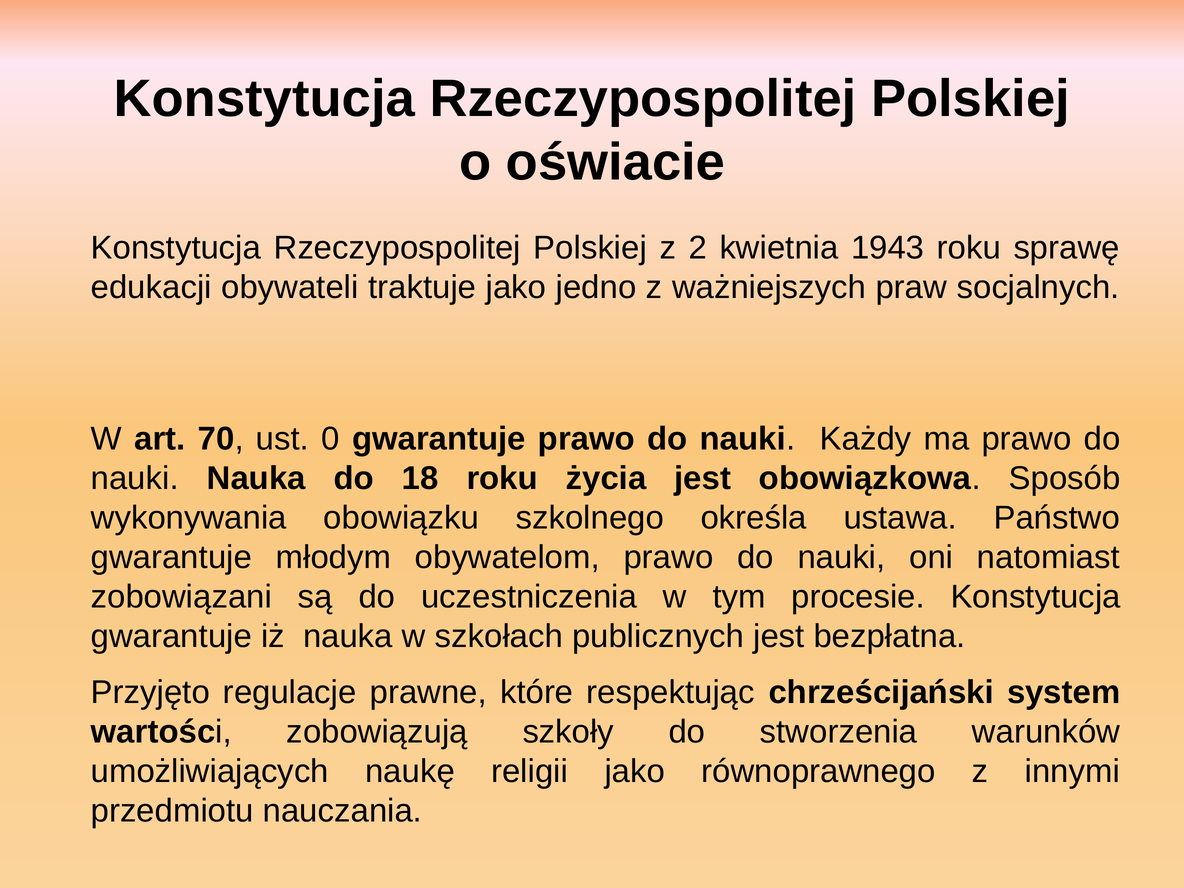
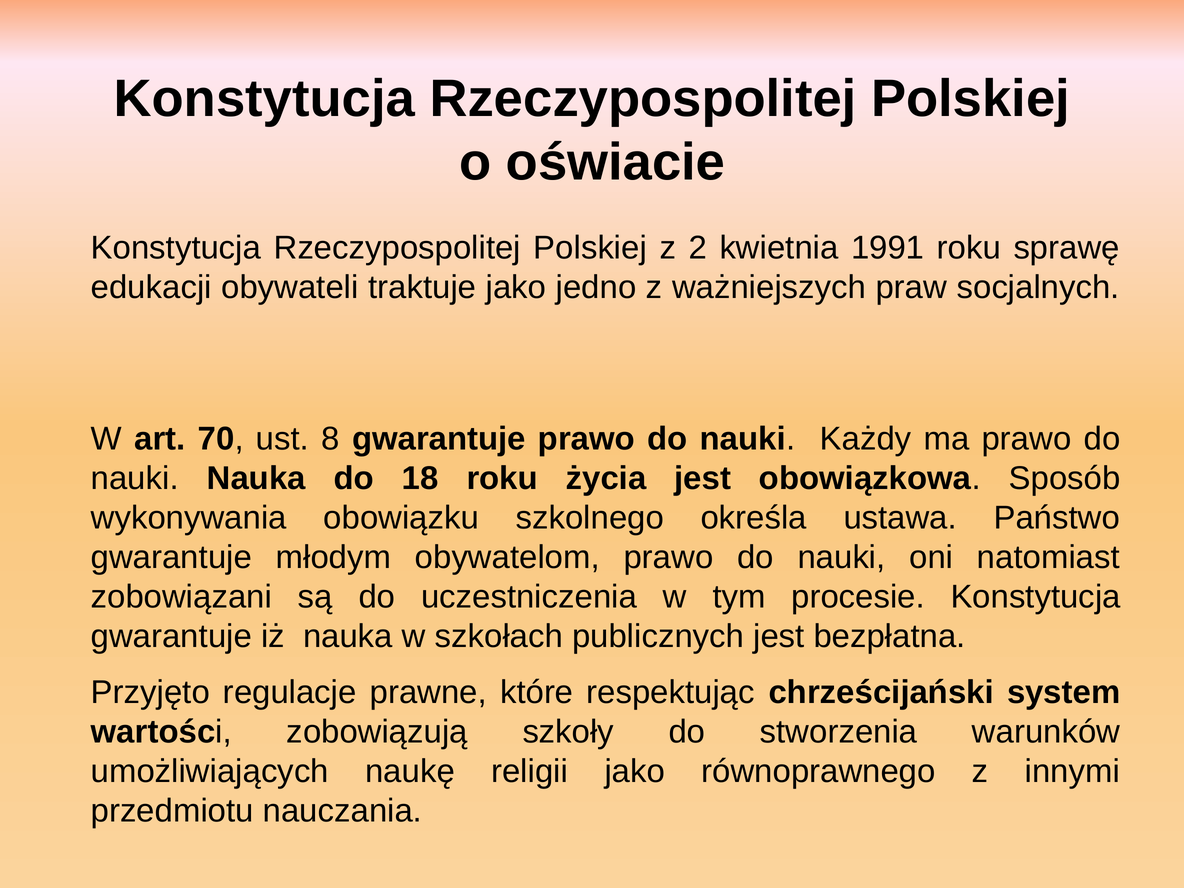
1943: 1943 -> 1991
0: 0 -> 8
